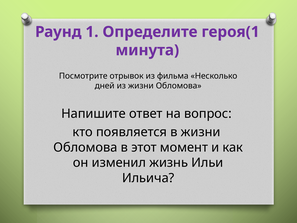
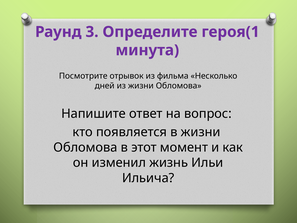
1: 1 -> 3
